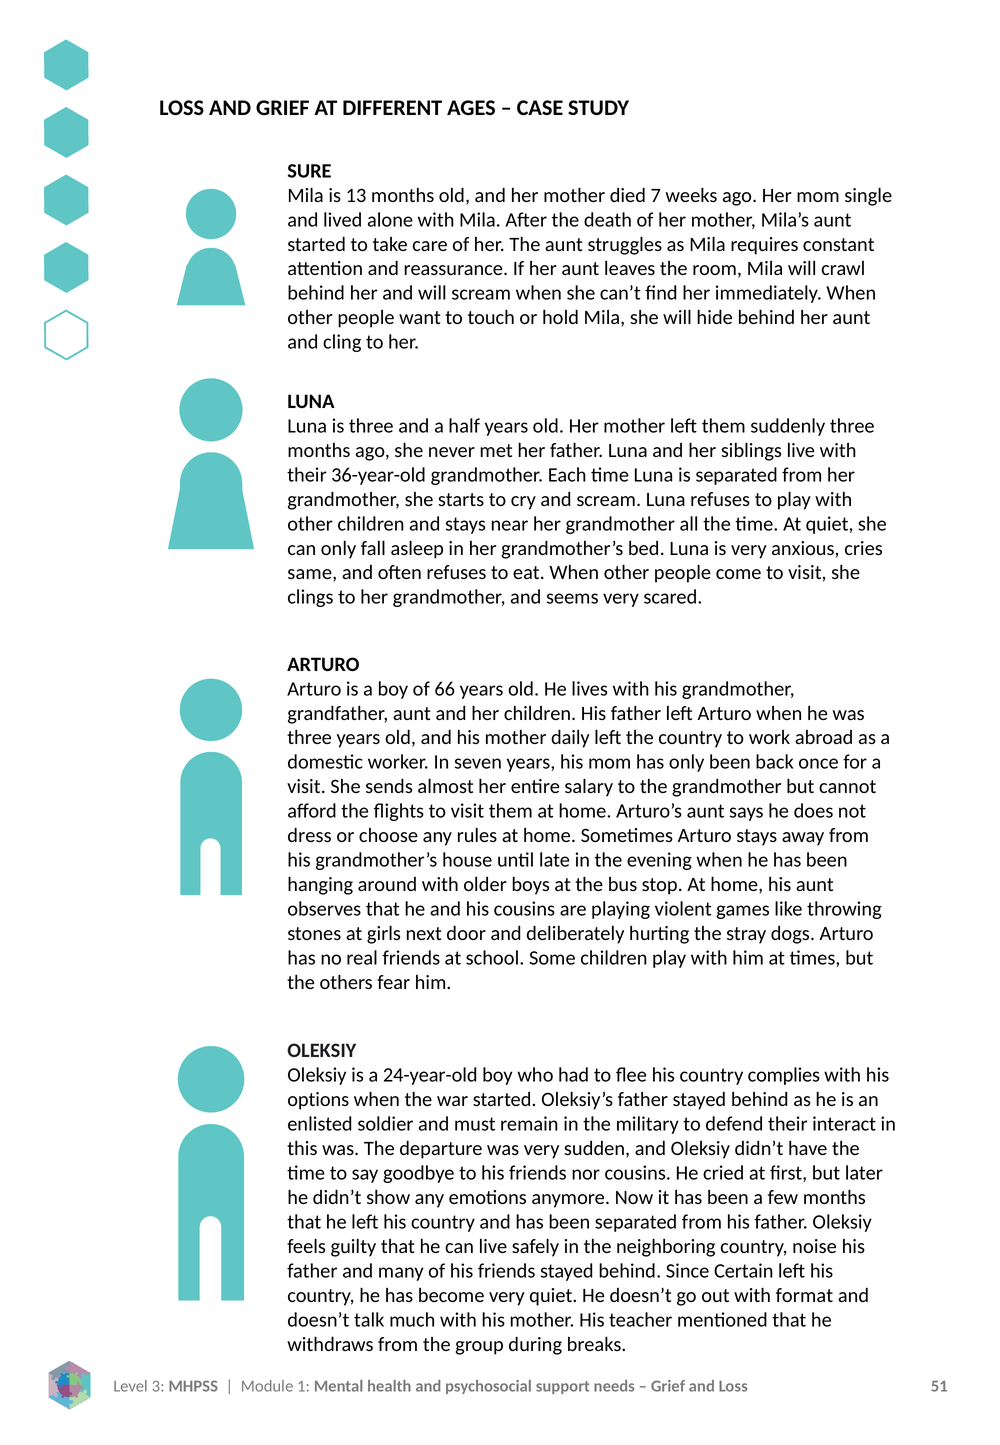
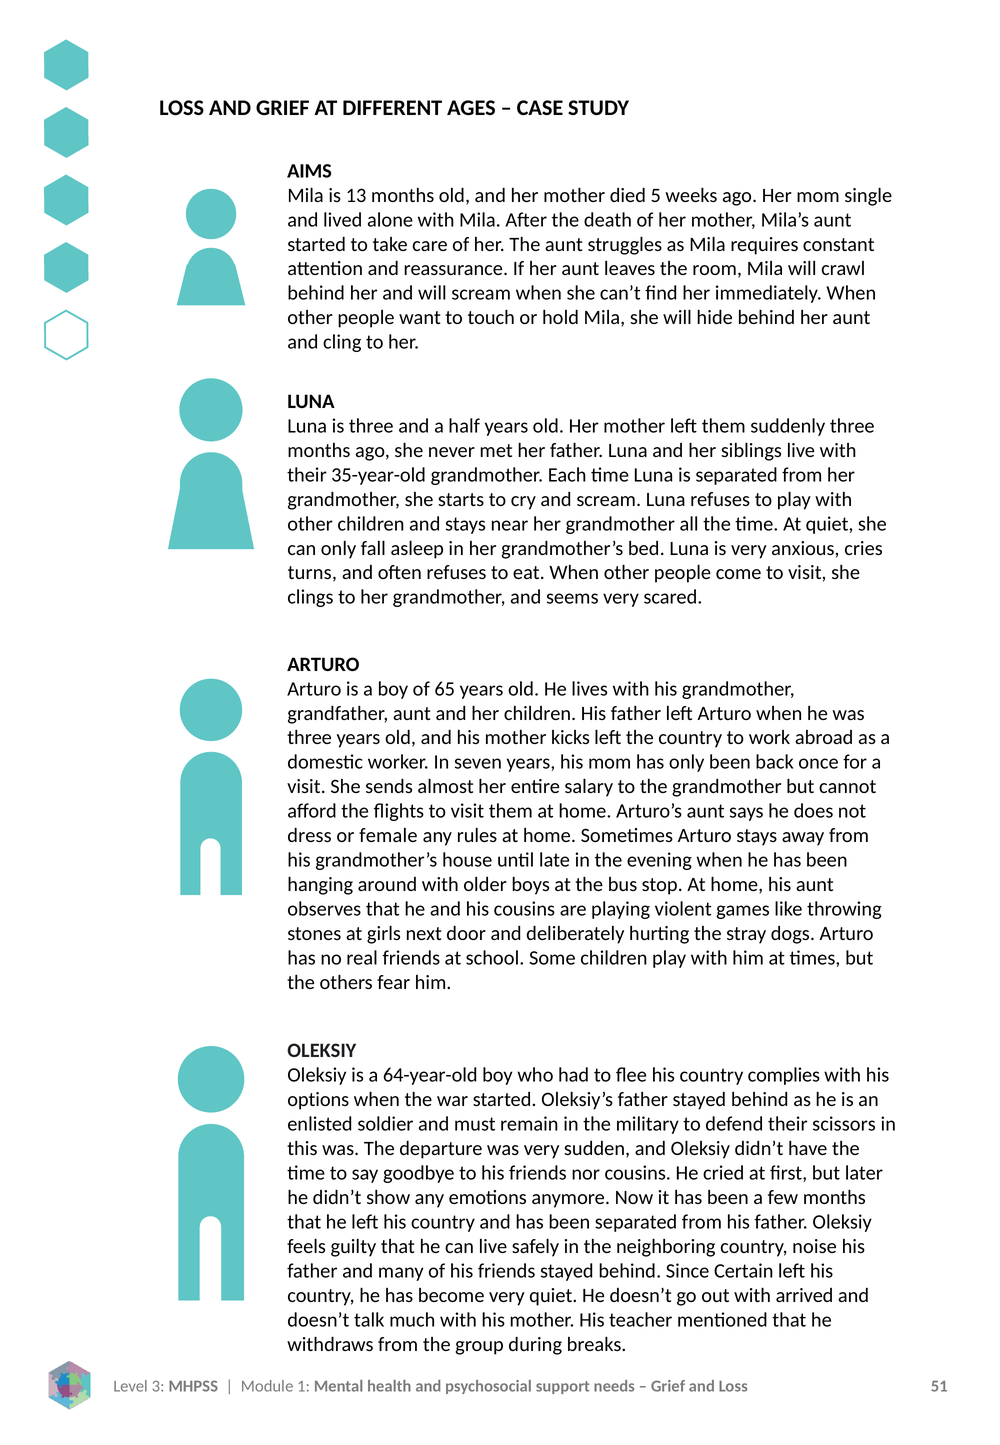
SURE: SURE -> AIMS
7: 7 -> 5
36-year-old: 36-year-old -> 35-year-old
same: same -> turns
66: 66 -> 65
daily: daily -> kicks
choose: choose -> female
24-year-old: 24-year-old -> 64-year-old
interact: interact -> scissors
format: format -> arrived
